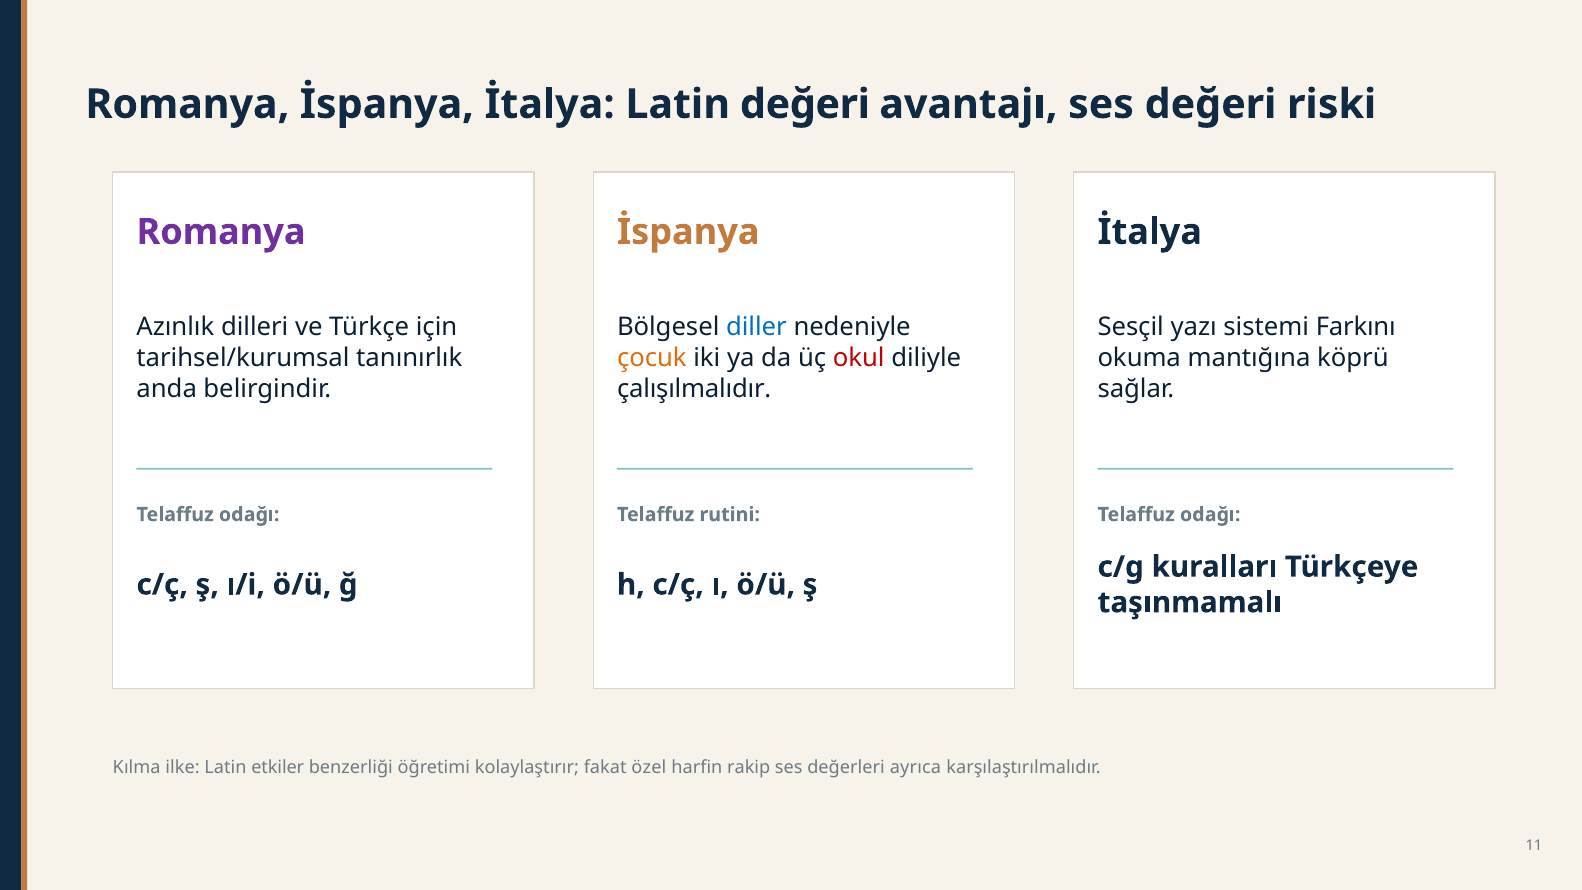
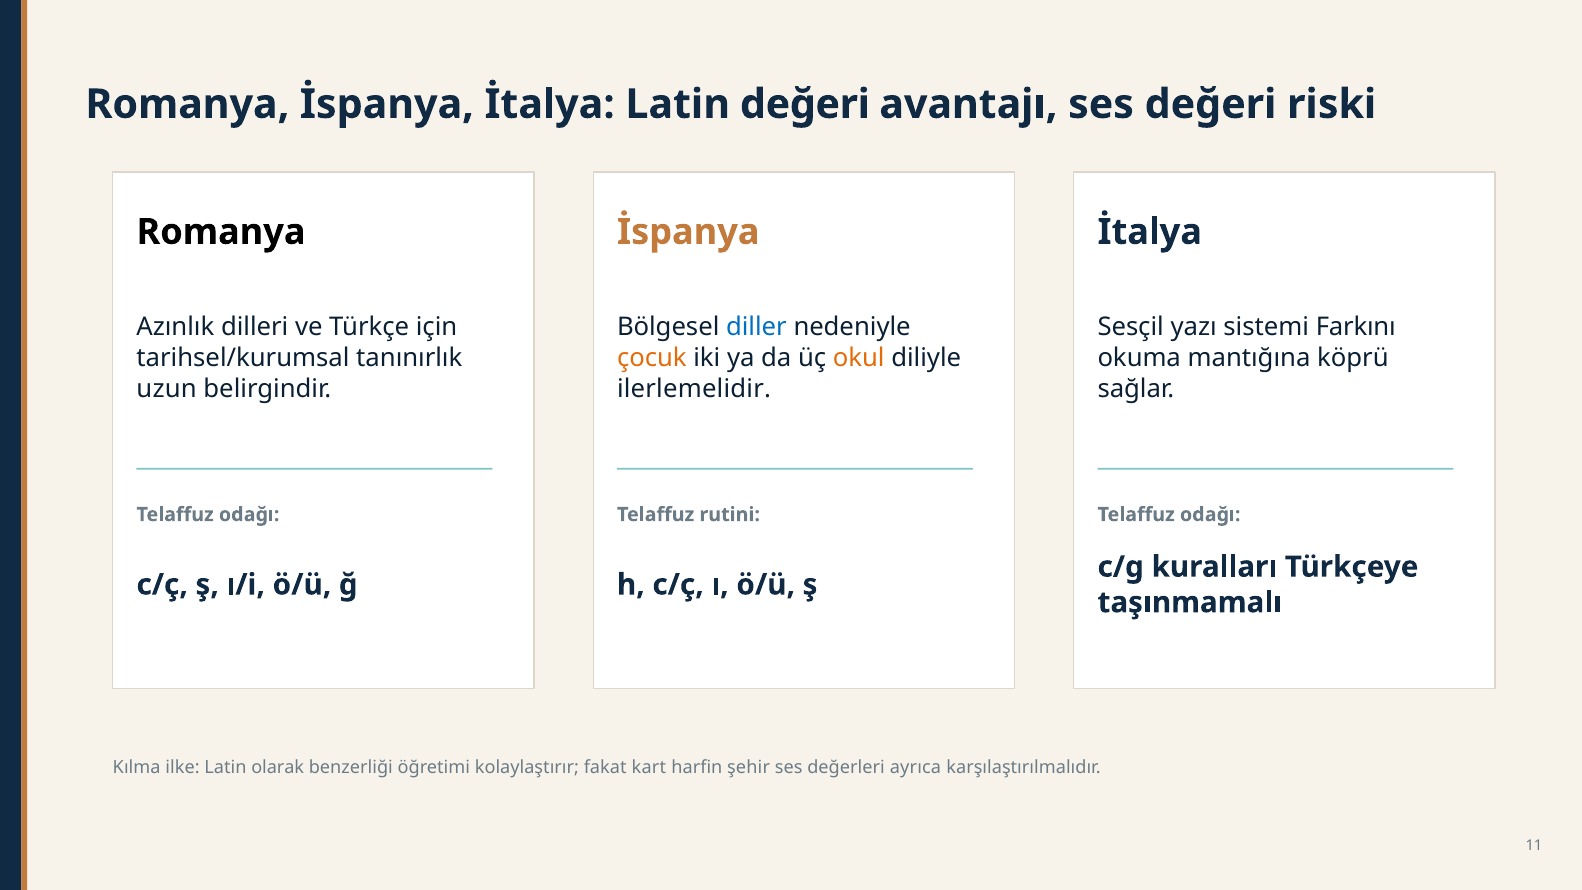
Romanya at (221, 232) colour: purple -> black
okul colour: red -> orange
anda: anda -> uzun
çalışılmalıdır: çalışılmalıdır -> ilerlemelidir
etkiler: etkiler -> olarak
özel: özel -> kart
rakip: rakip -> şehir
